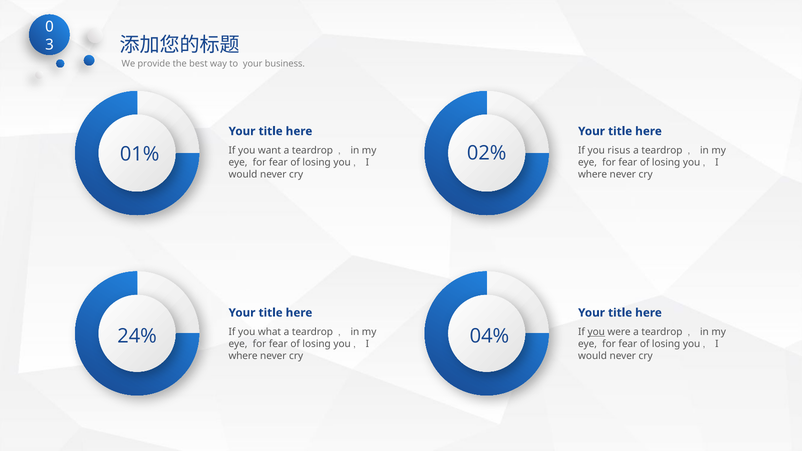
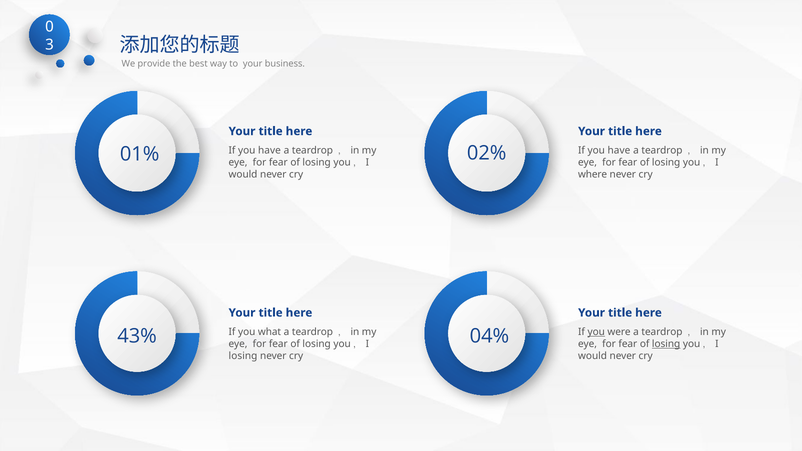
want at (270, 150): want -> have
risus at (619, 150): risus -> have
24%: 24% -> 43%
losing at (666, 344) underline: none -> present
where at (243, 356): where -> losing
